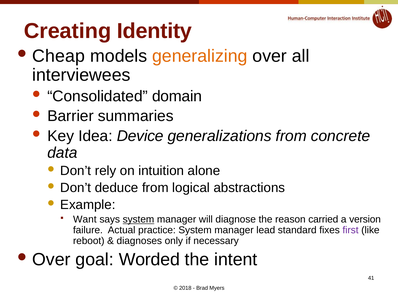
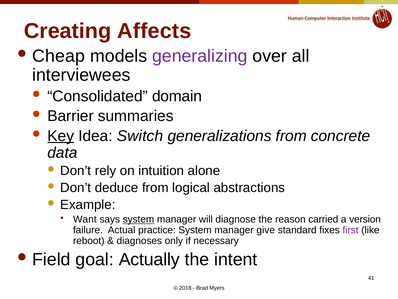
Identity: Identity -> Affects
generalizing colour: orange -> purple
Key underline: none -> present
Device: Device -> Switch
lead: lead -> give
Over at (51, 259): Over -> Field
Worded: Worded -> Actually
